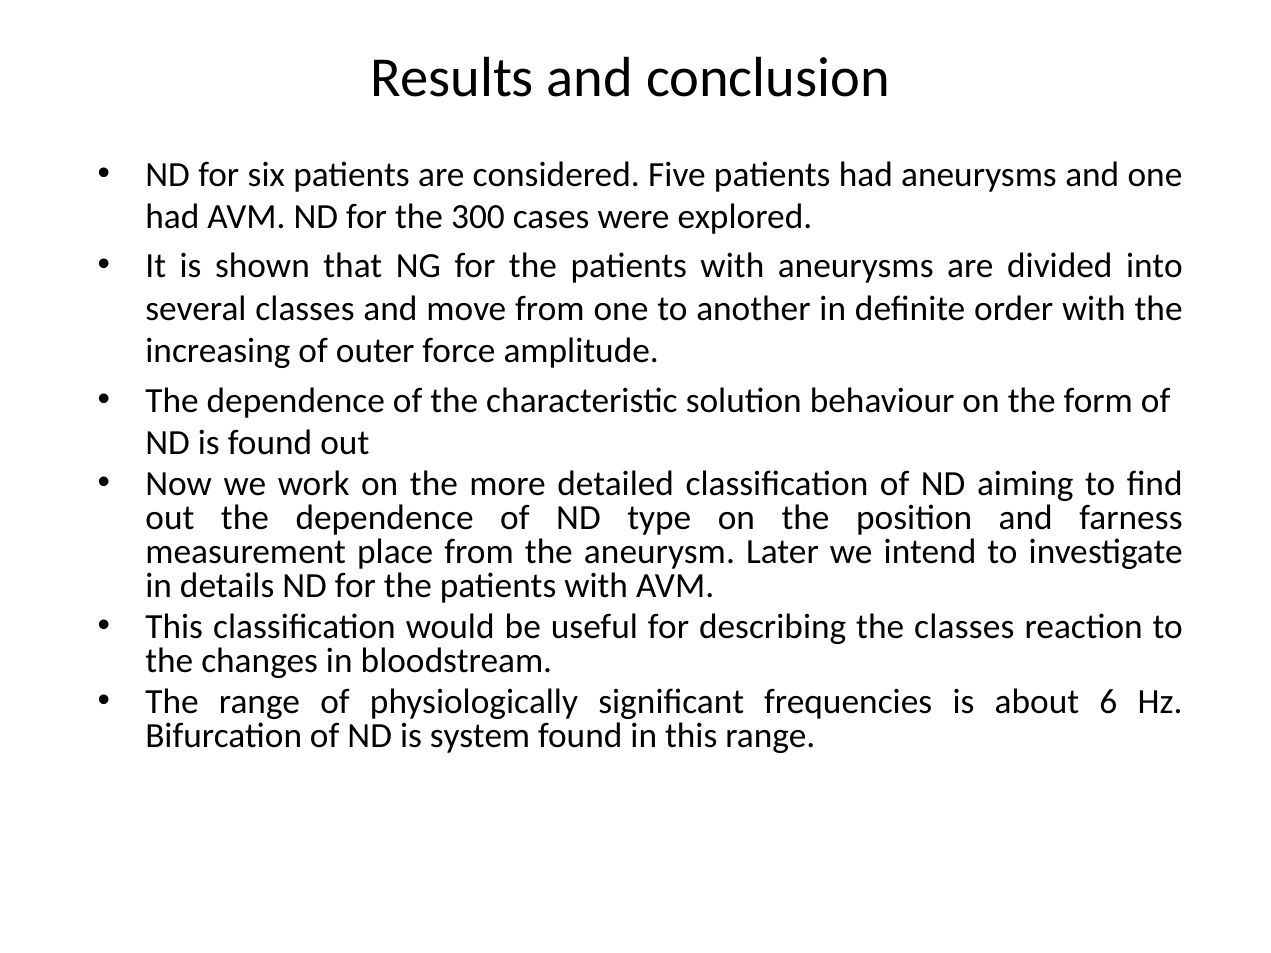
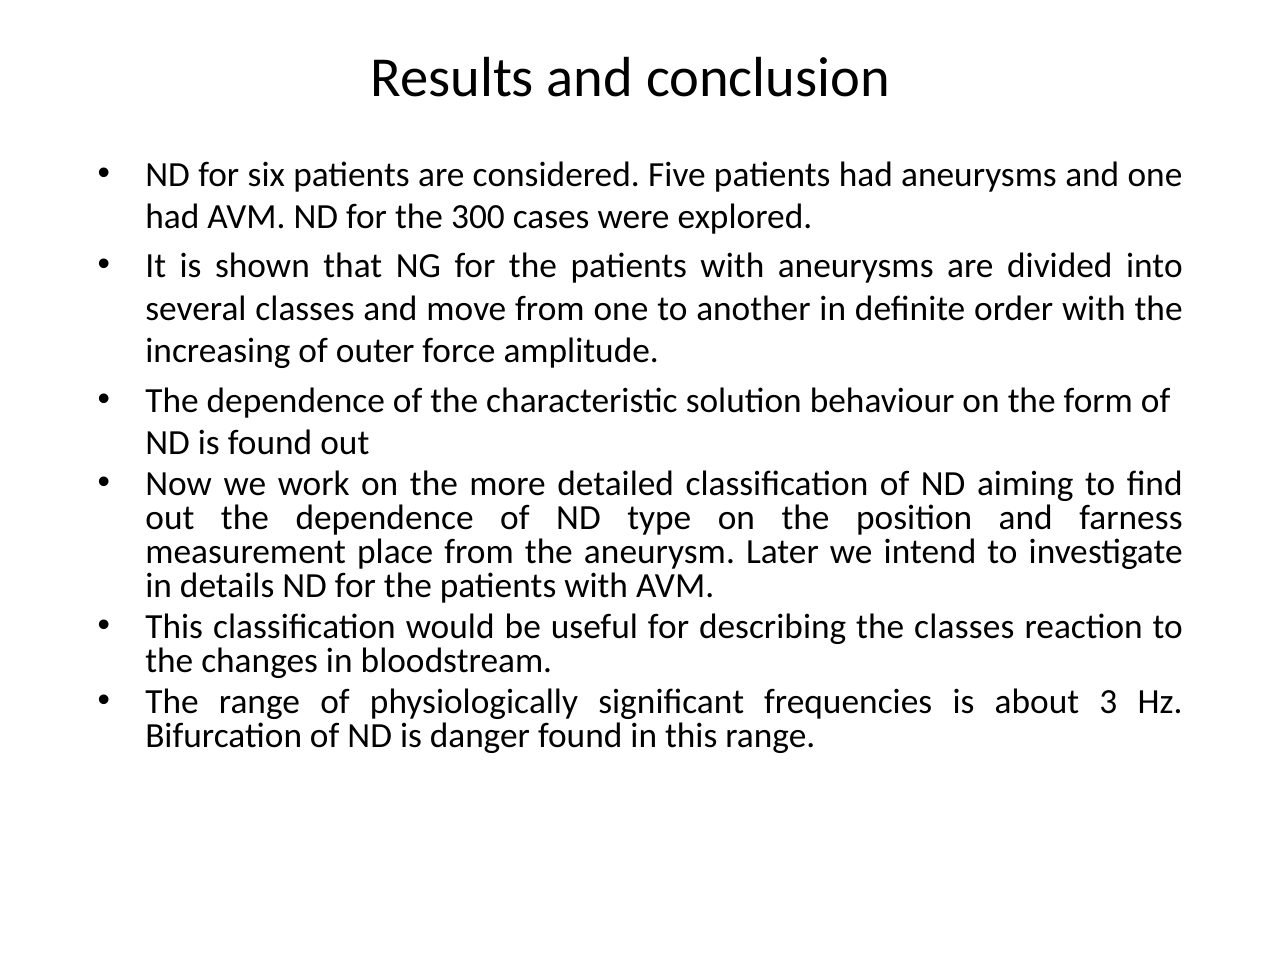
6: 6 -> 3
system: system -> danger
